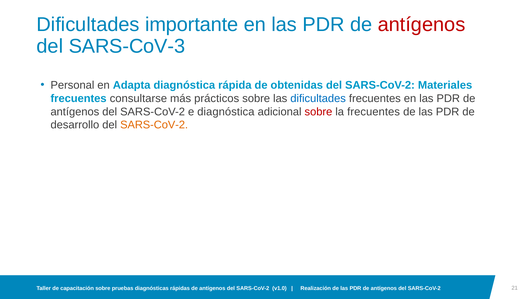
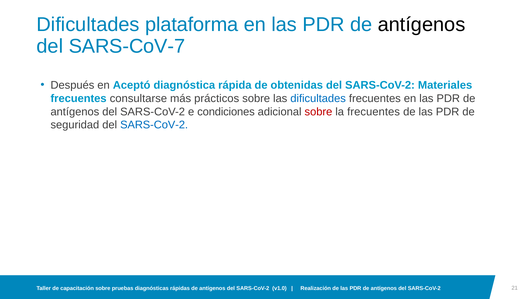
importante: importante -> plataforma
antígenos at (422, 25) colour: red -> black
SARS-CoV-3: SARS-CoV-3 -> SARS-CoV-7
Personal: Personal -> Después
Adapta: Adapta -> Aceptó
e diagnóstica: diagnóstica -> condiciones
desarrollo: desarrollo -> seguridad
SARS-CoV-2 at (154, 125) colour: orange -> blue
